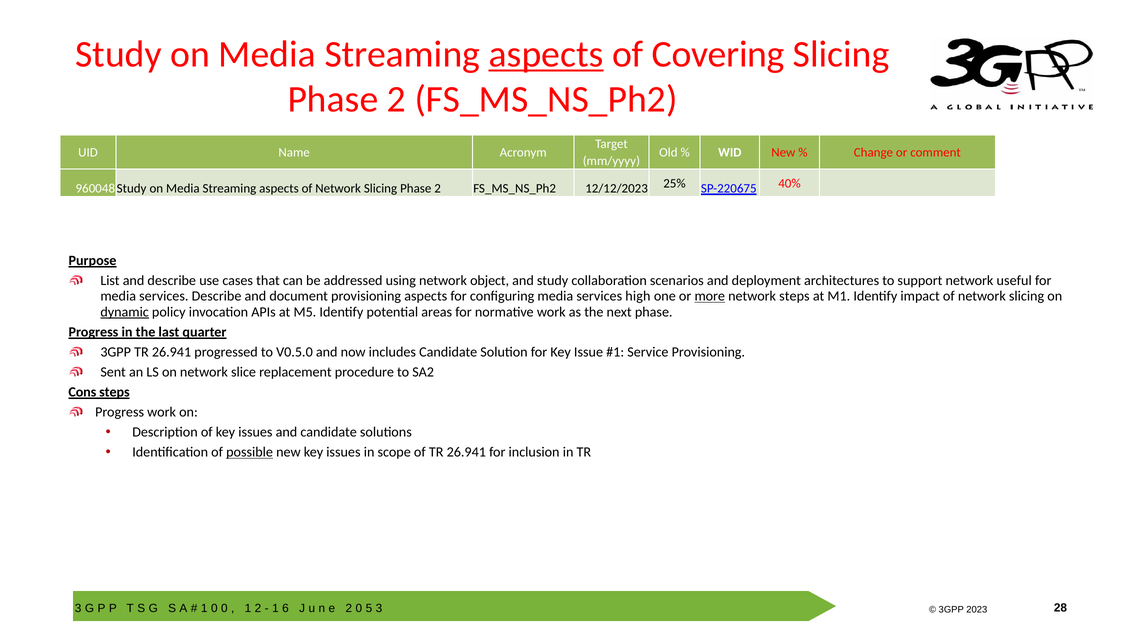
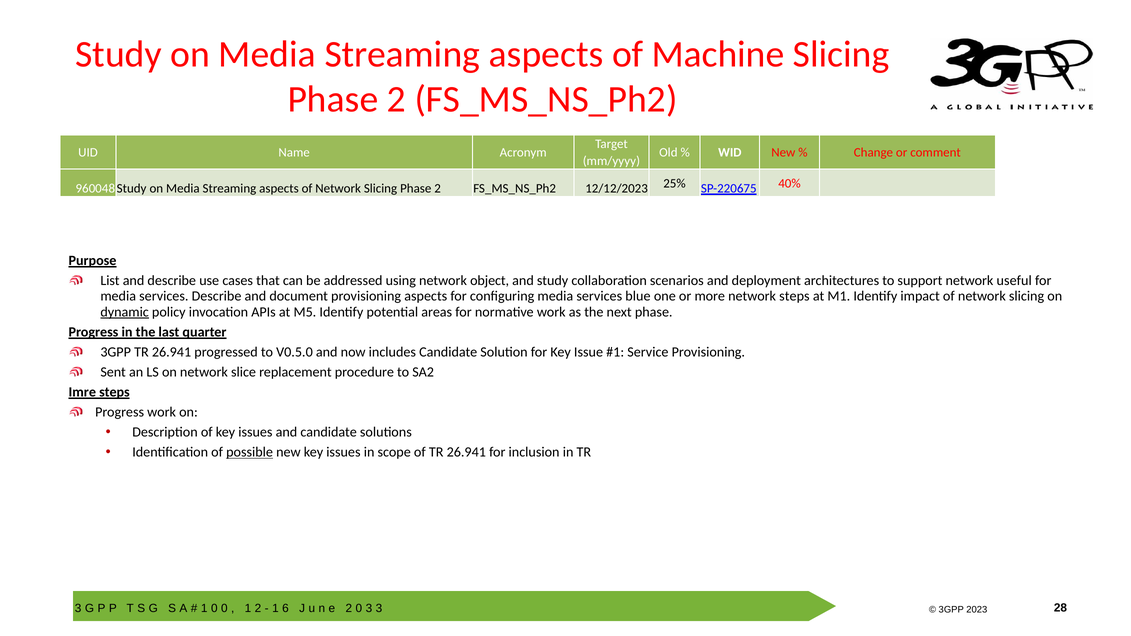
aspects at (546, 54) underline: present -> none
Covering: Covering -> Machine
high: high -> blue
more underline: present -> none
Cons: Cons -> Imre
5 at (369, 608): 5 -> 3
